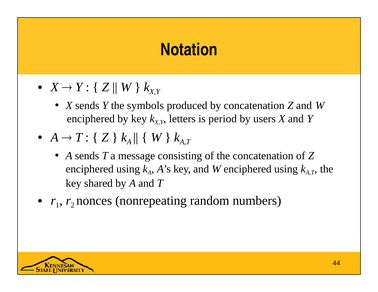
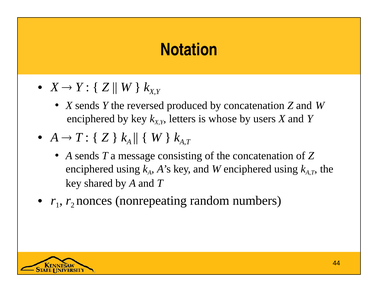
symbols: symbols -> reversed
period: period -> whose
